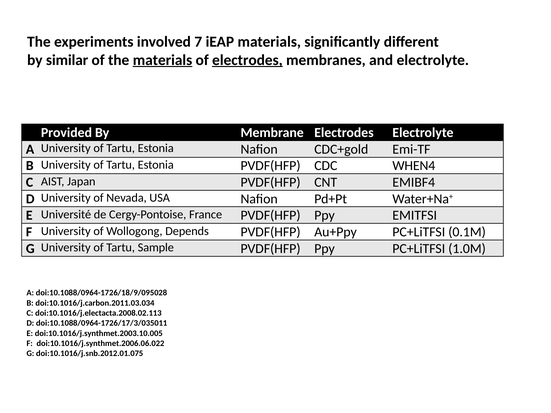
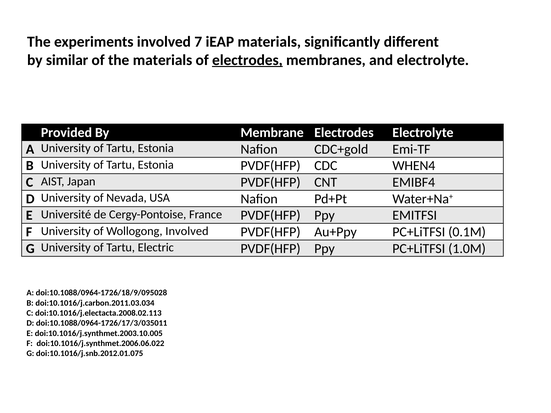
materials at (162, 60) underline: present -> none
Wollogong Depends: Depends -> Involved
Sample: Sample -> Electric
